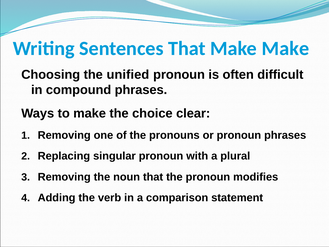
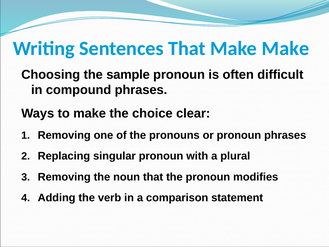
unified: unified -> sample
